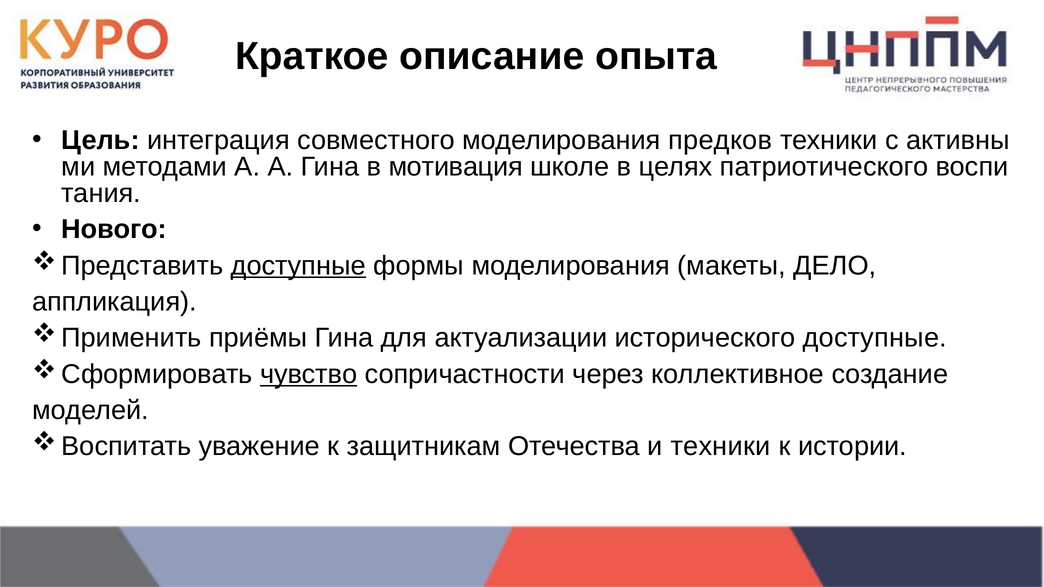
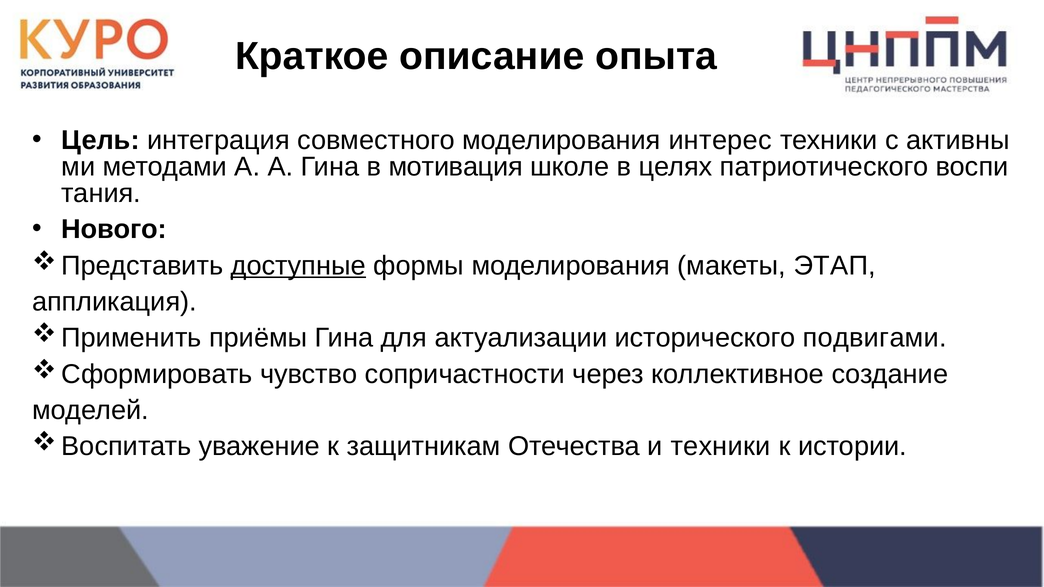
предков: предков -> интерес
ДЕЛО: ДЕЛО -> ЭТАП
исторического доступные: доступные -> подвигами
чувство underline: present -> none
